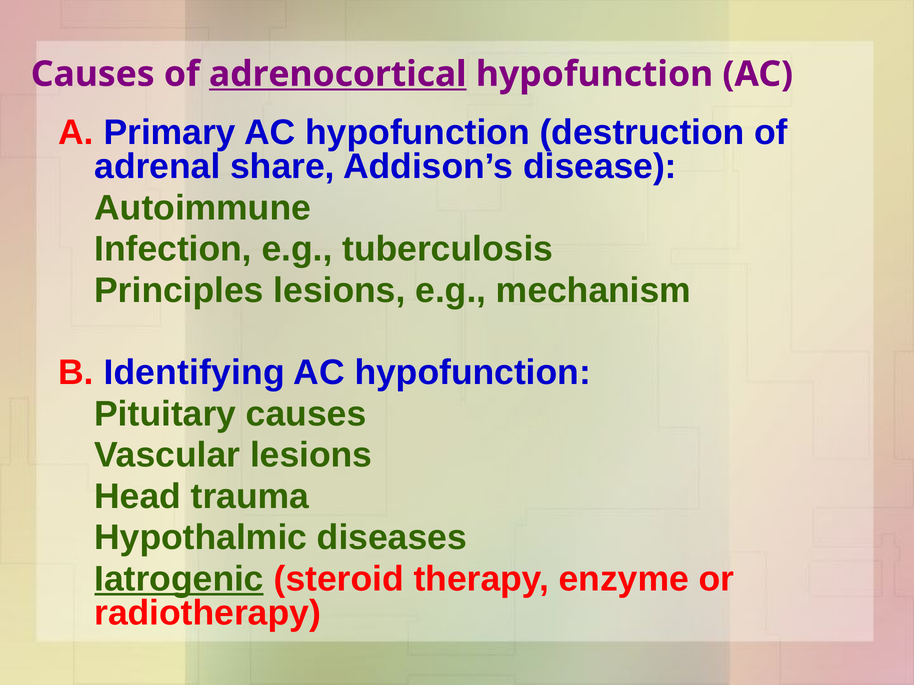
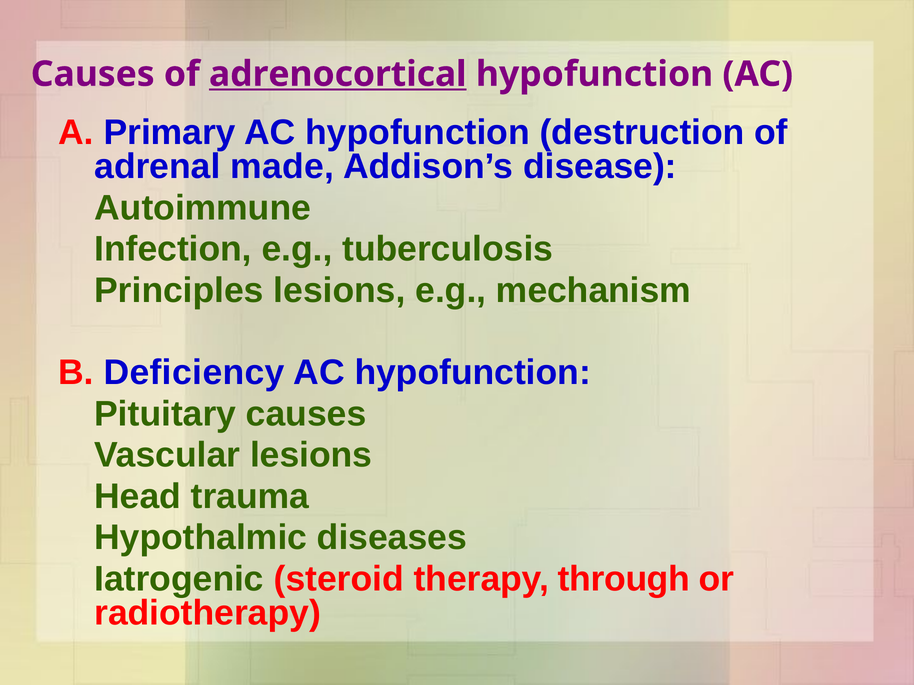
share: share -> made
Identifying: Identifying -> Deficiency
Iatrogenic underline: present -> none
enzyme: enzyme -> through
